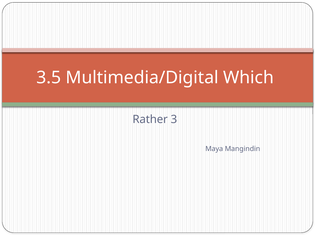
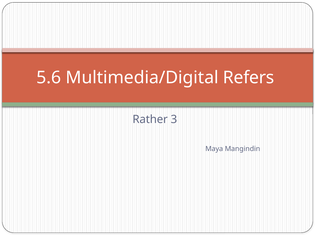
3.5: 3.5 -> 5.6
Which: Which -> Refers
